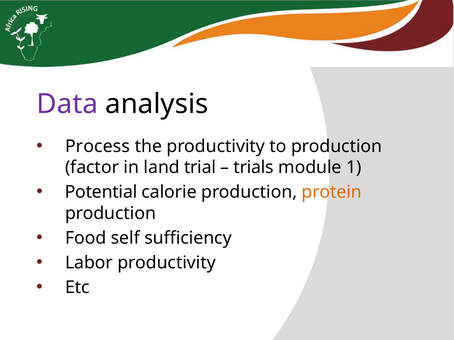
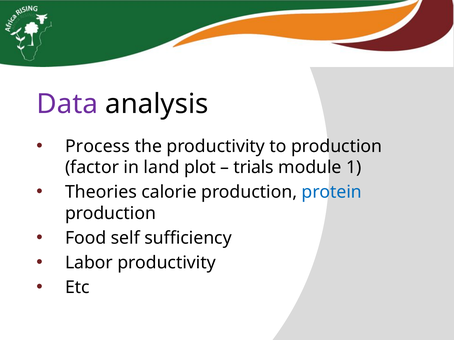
trial: trial -> plot
Potential: Potential -> Theories
protein colour: orange -> blue
